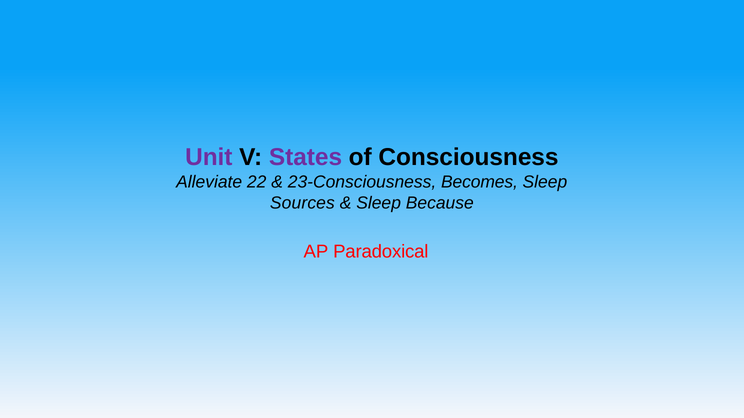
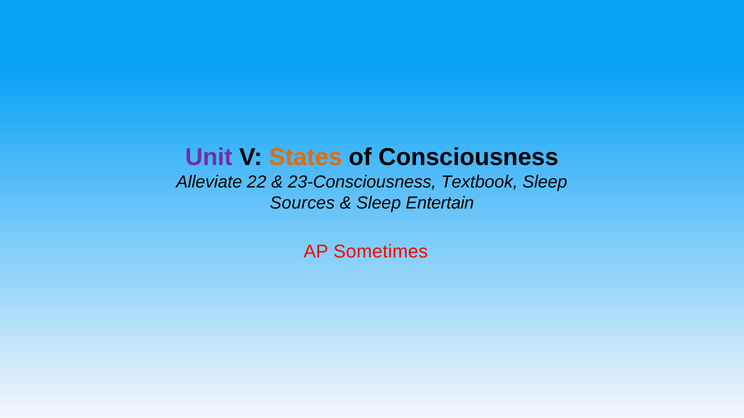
States colour: purple -> orange
Becomes: Becomes -> Textbook
Because: Because -> Entertain
Paradoxical: Paradoxical -> Sometimes
